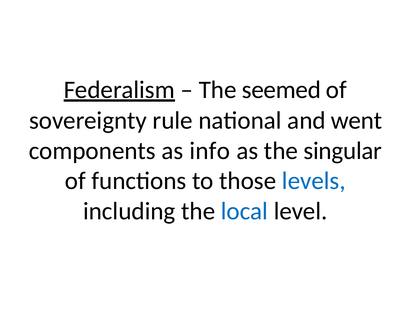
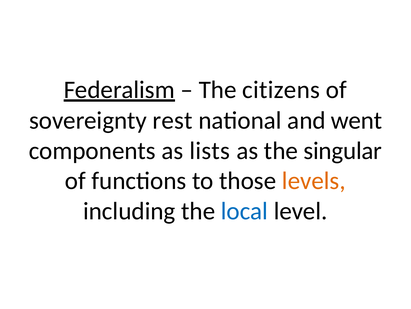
seemed: seemed -> citizens
rule: rule -> rest
info: info -> lists
levels colour: blue -> orange
